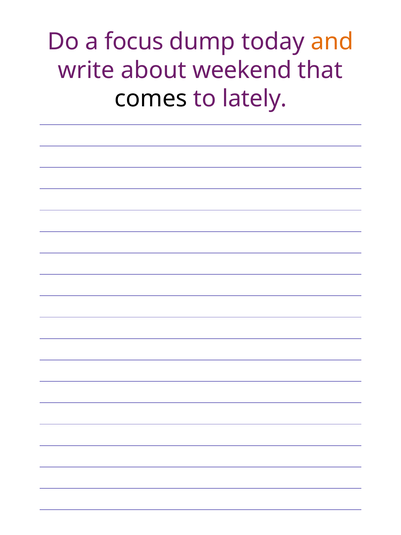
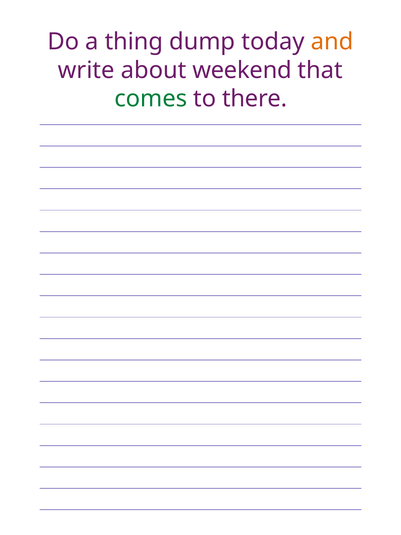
focus: focus -> thing
comes colour: black -> green
lately: lately -> there
